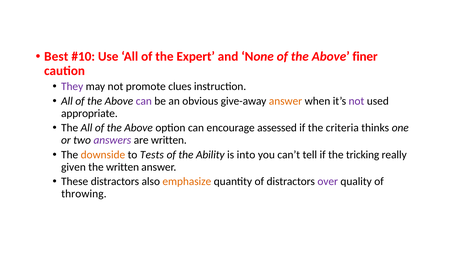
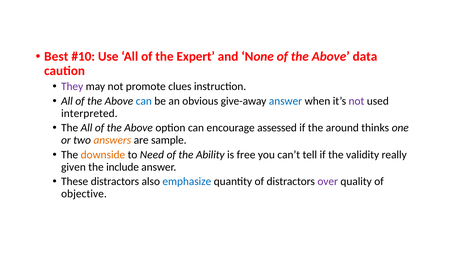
finer: finer -> data
can at (144, 101) colour: purple -> blue
answer at (286, 101) colour: orange -> blue
appropriate: appropriate -> interpreted
criteria: criteria -> around
answers colour: purple -> orange
are written: written -> sample
Tests: Tests -> Need
into: into -> free
tricking: tricking -> validity
the written: written -> include
emphasize colour: orange -> blue
throwing: throwing -> objective
